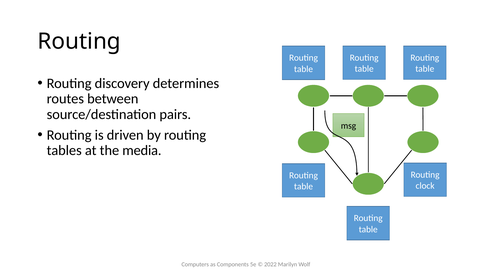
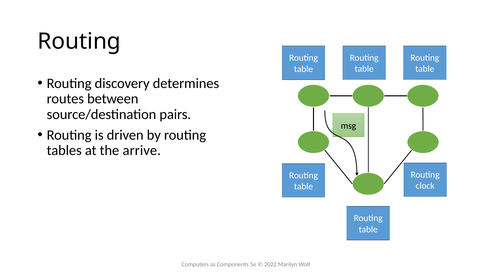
media: media -> arrive
